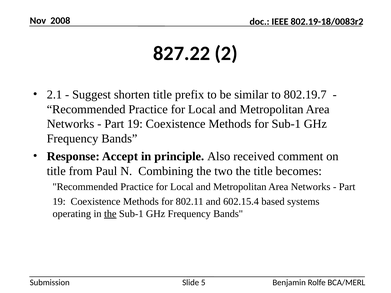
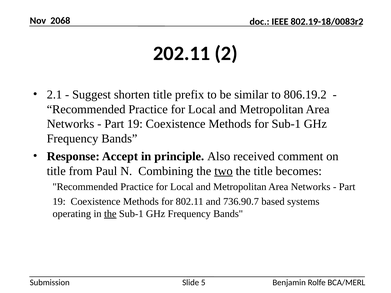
2008: 2008 -> 2068
827.22: 827.22 -> 202.11
802.19.7: 802.19.7 -> 806.19.2
two underline: none -> present
602.15.4: 602.15.4 -> 736.90.7
